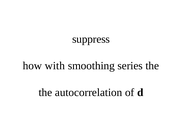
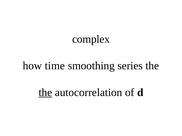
suppress: suppress -> complex
with: with -> time
the at (45, 93) underline: none -> present
